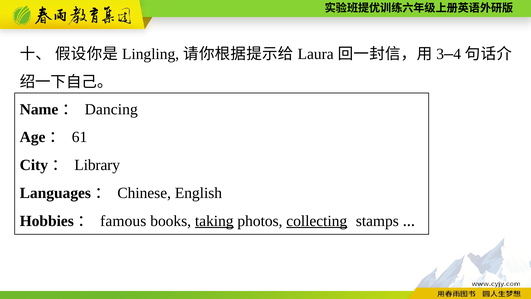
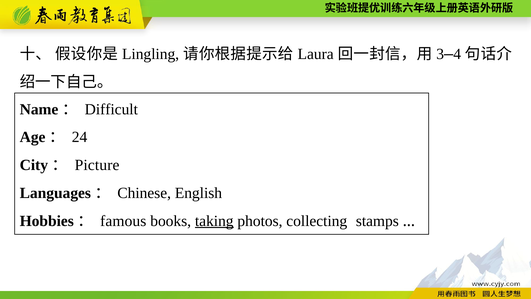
Dancing: Dancing -> Difficult
61: 61 -> 24
Library: Library -> Picture
collecting underline: present -> none
